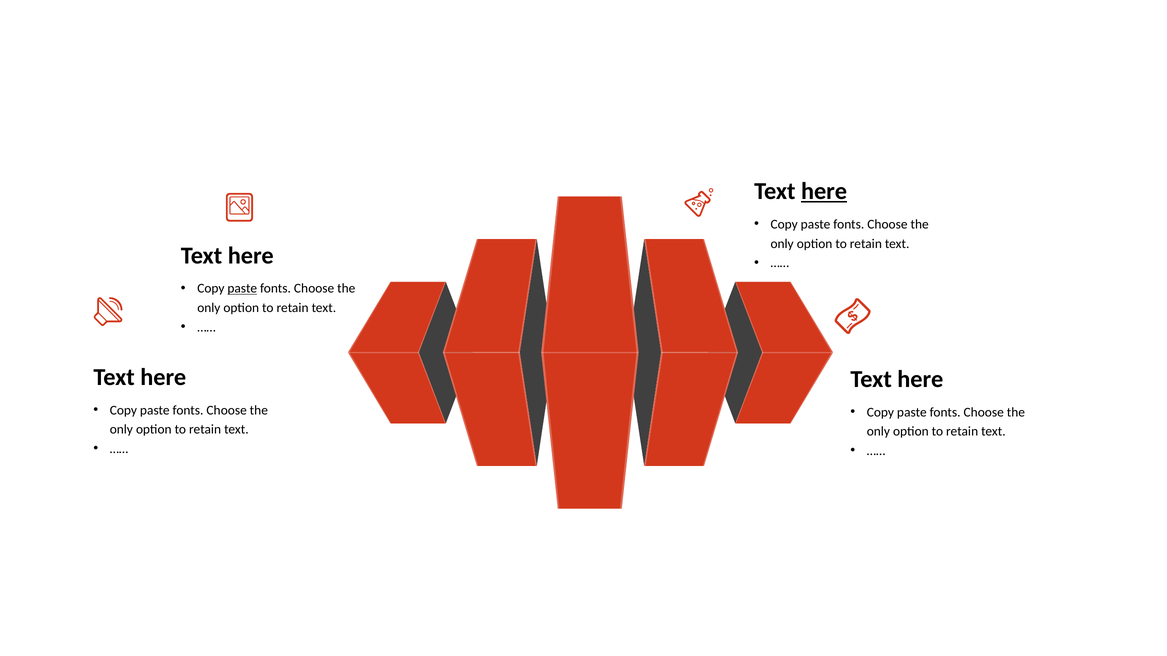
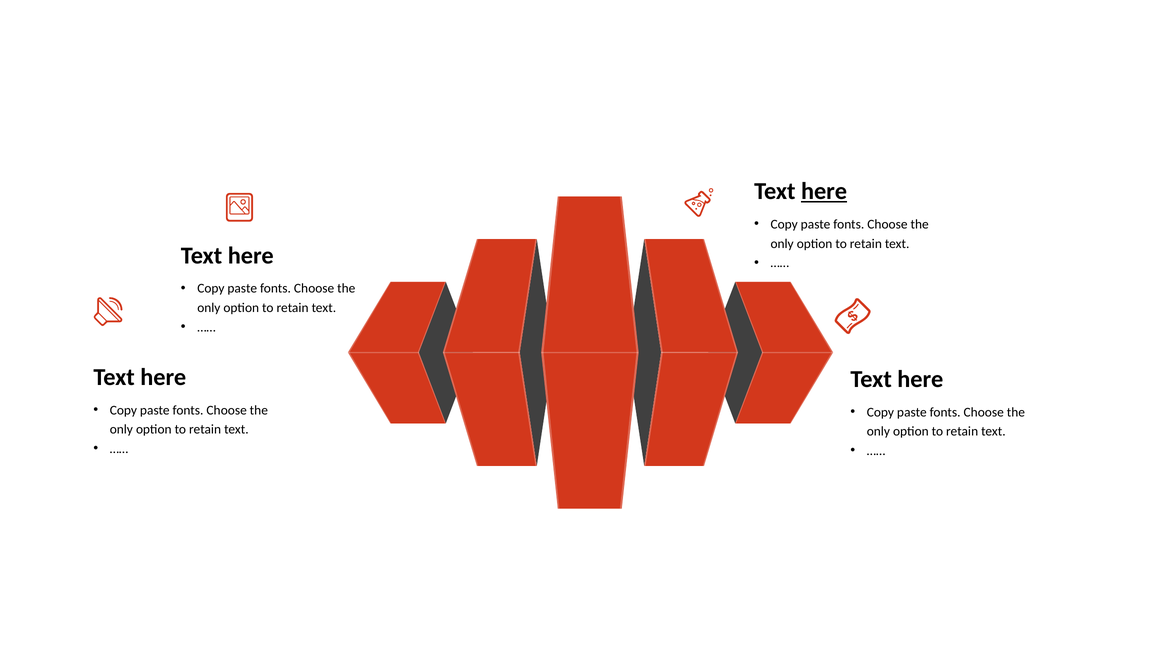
paste at (242, 289) underline: present -> none
